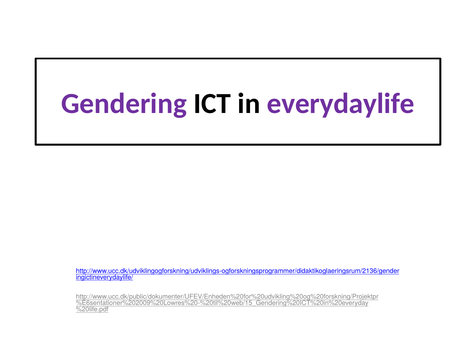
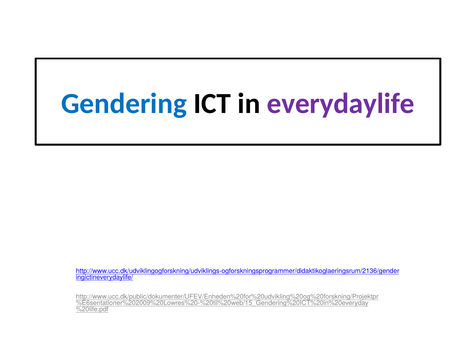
Gendering colour: purple -> blue
